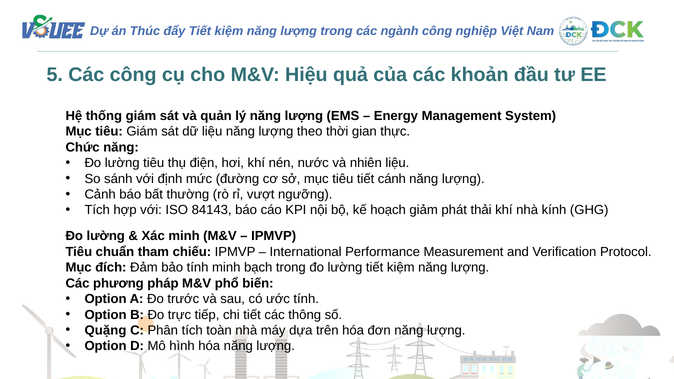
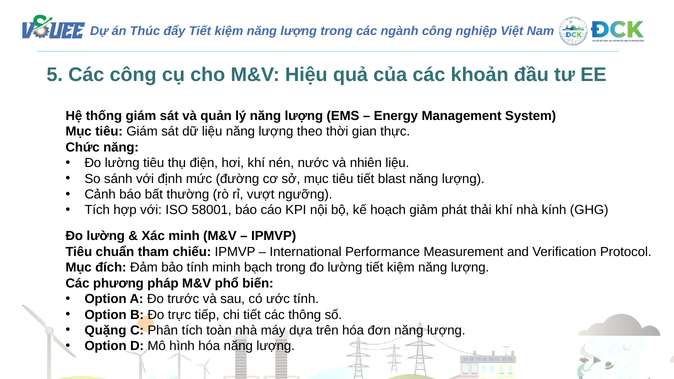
cánh: cánh -> blast
84143: 84143 -> 58001
